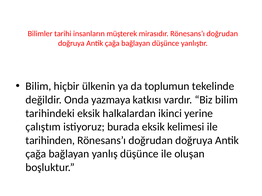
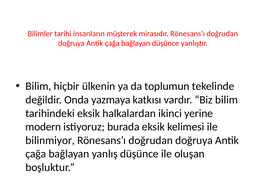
çalıştım: çalıştım -> modern
tarihinden: tarihinden -> bilinmiyor
